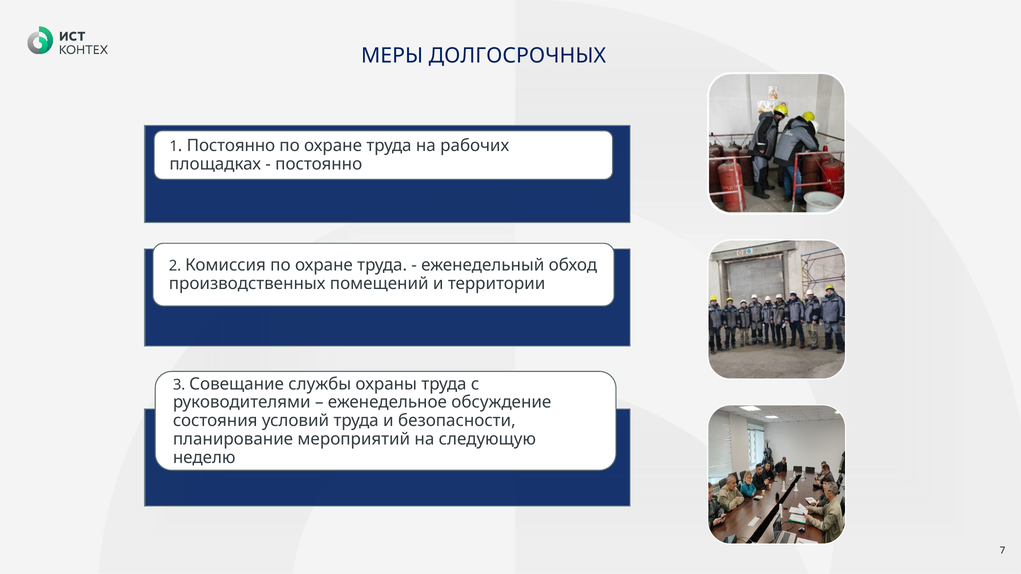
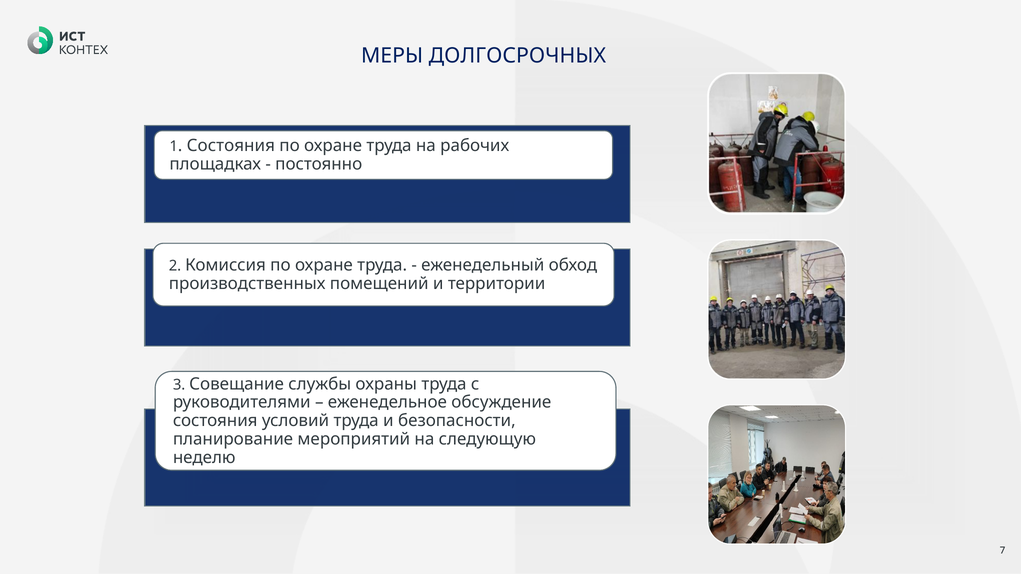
1 Постоянно: Постоянно -> Состояния
